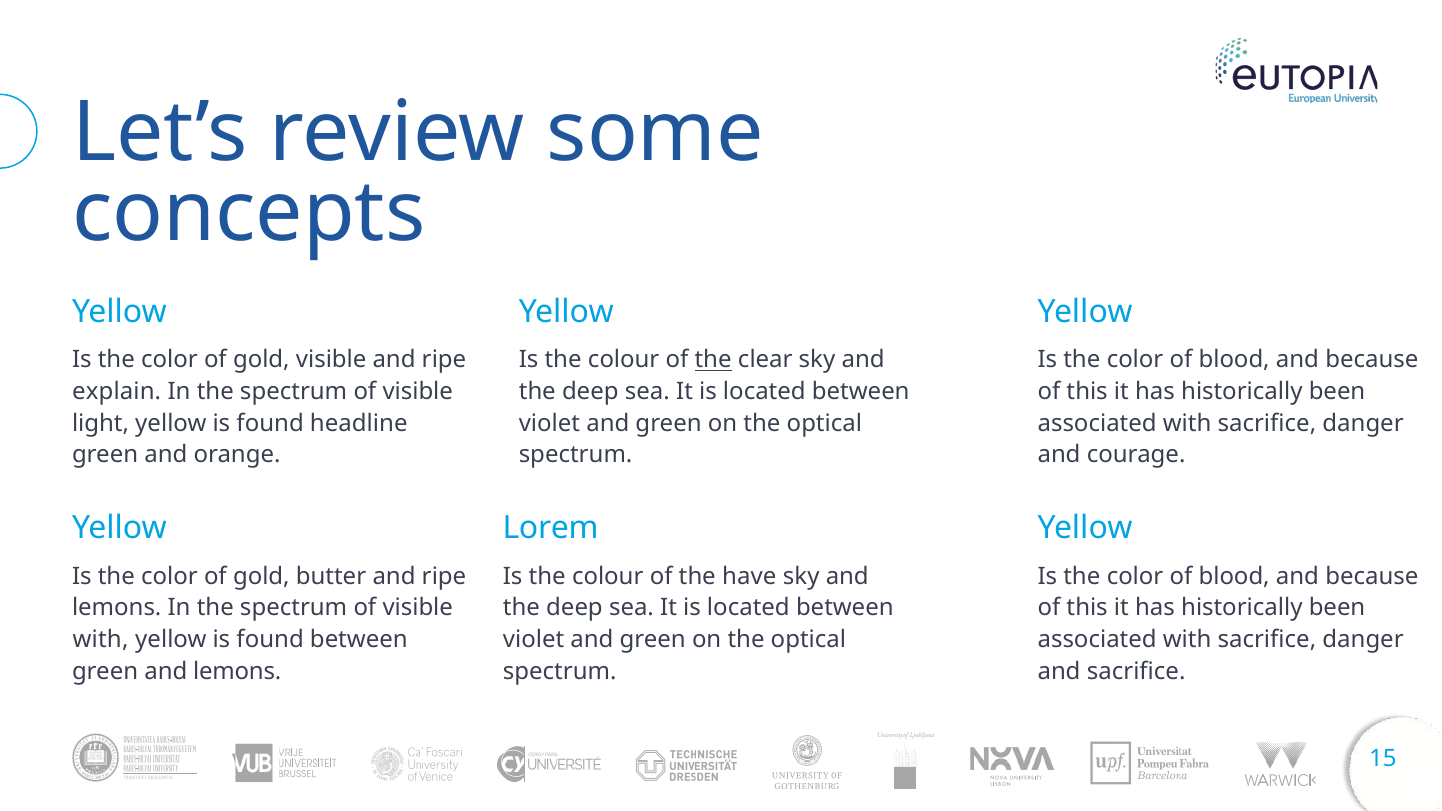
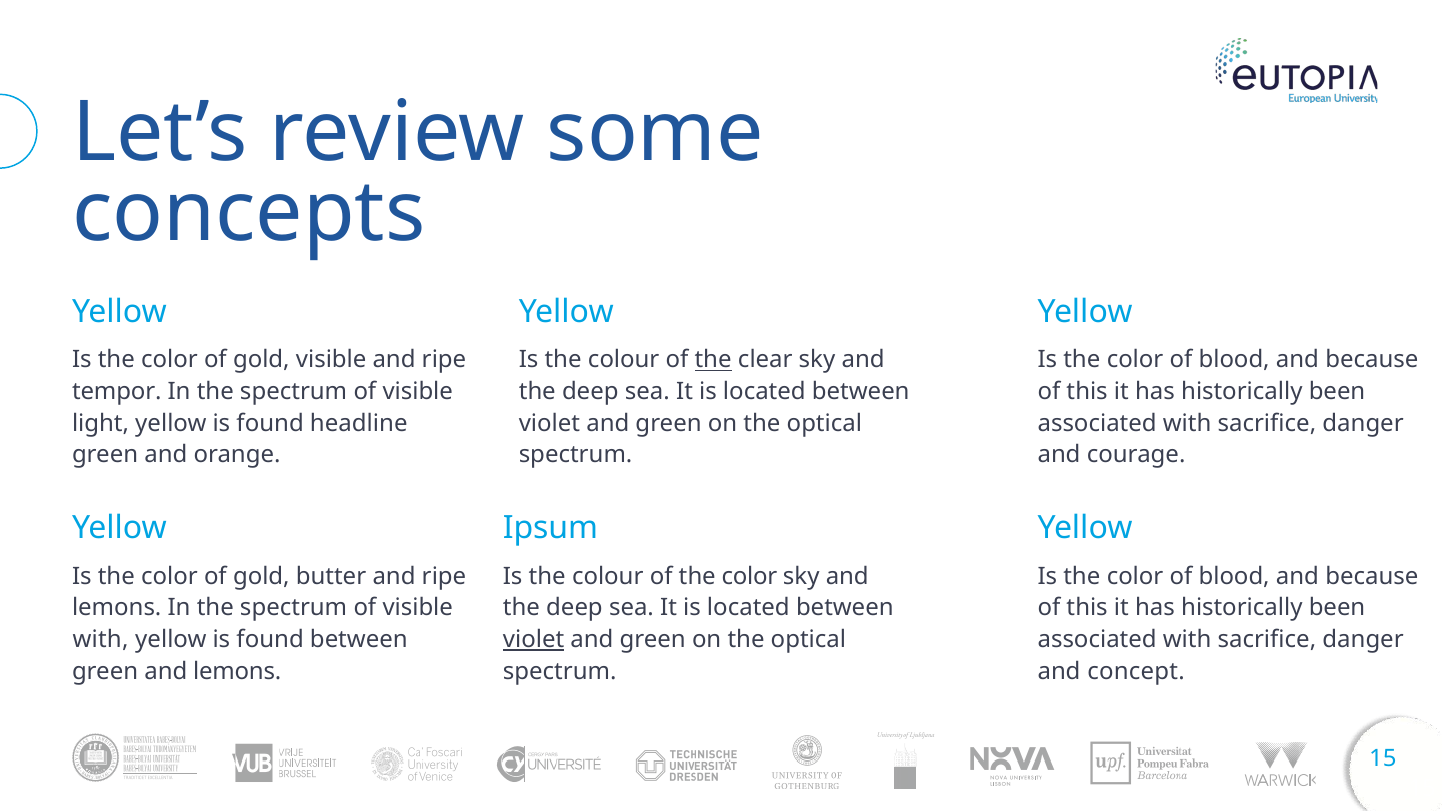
explain: explain -> tempor
Lorem: Lorem -> Ipsum
of the have: have -> color
violet at (534, 640) underline: none -> present
and sacrifice: sacrifice -> concept
